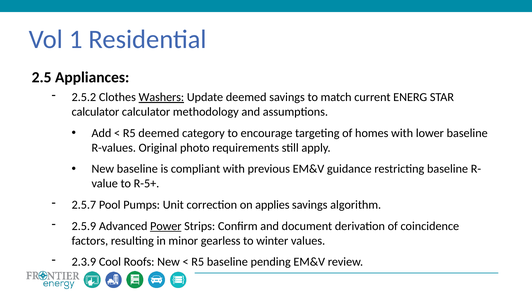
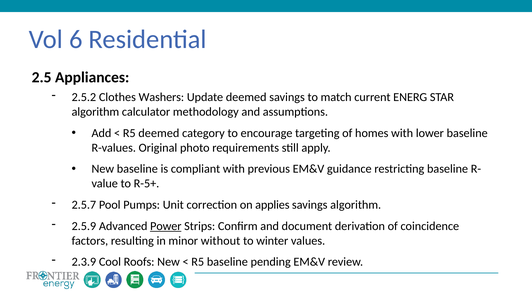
1: 1 -> 6
Washers underline: present -> none
calculator at (95, 112): calculator -> algorithm
gearless: gearless -> without
